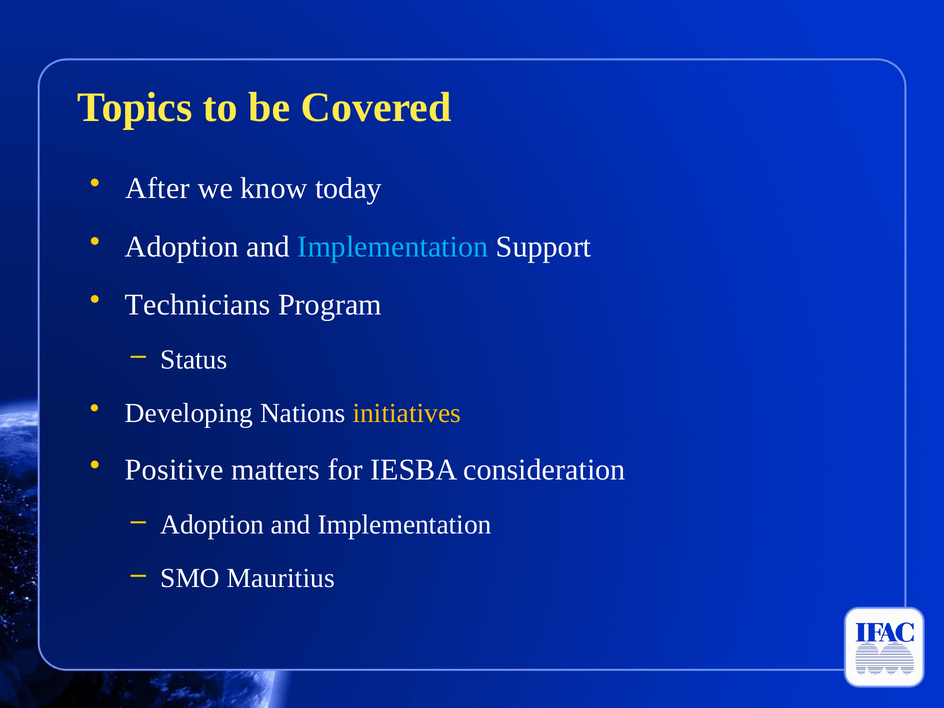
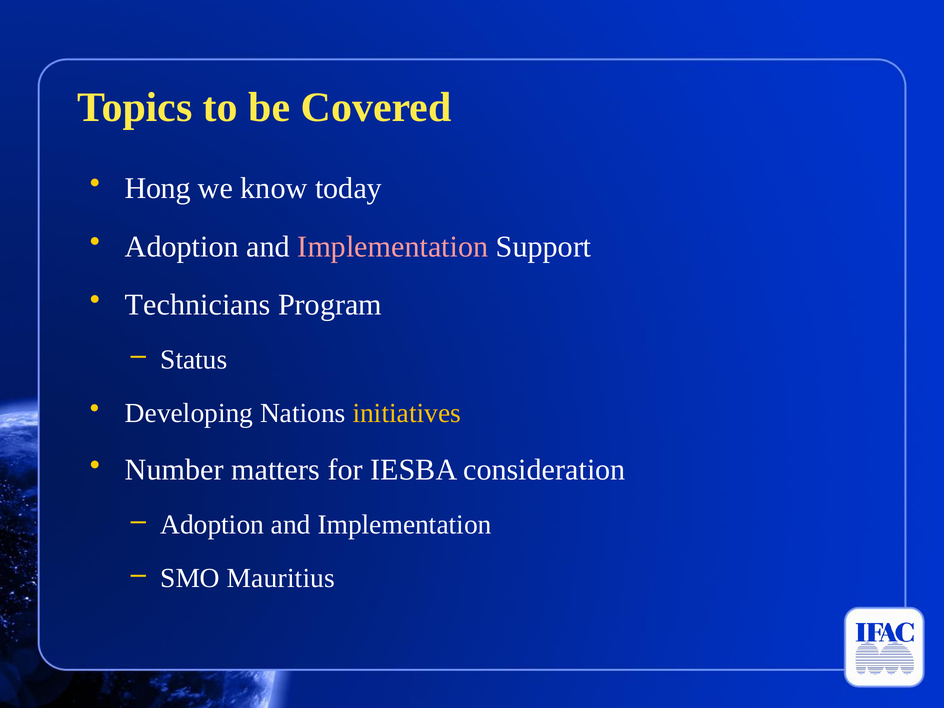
After: After -> Hong
Implementation at (393, 247) colour: light blue -> pink
Positive: Positive -> Number
